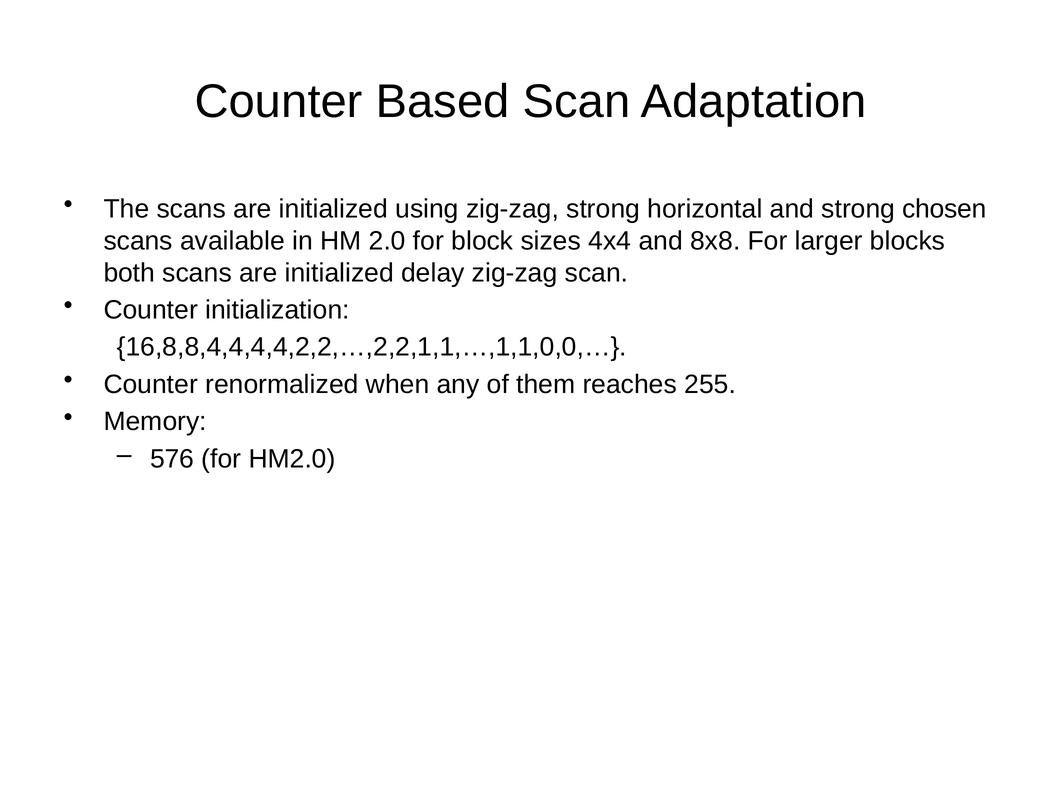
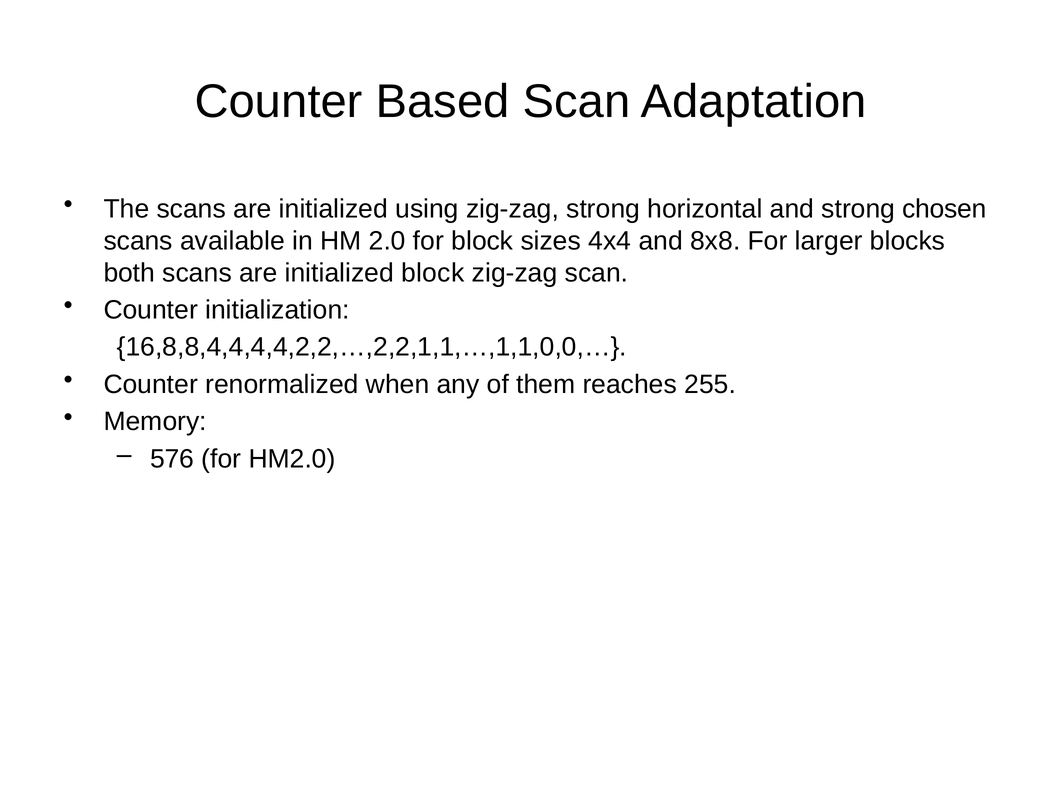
initialized delay: delay -> block
